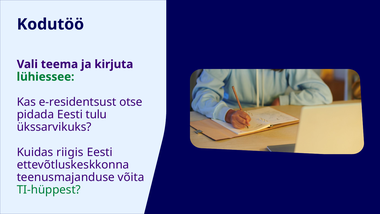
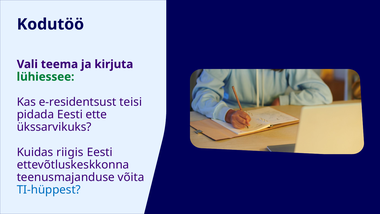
otse: otse -> teisi
tulu: tulu -> ette
TI-hüppest colour: green -> blue
